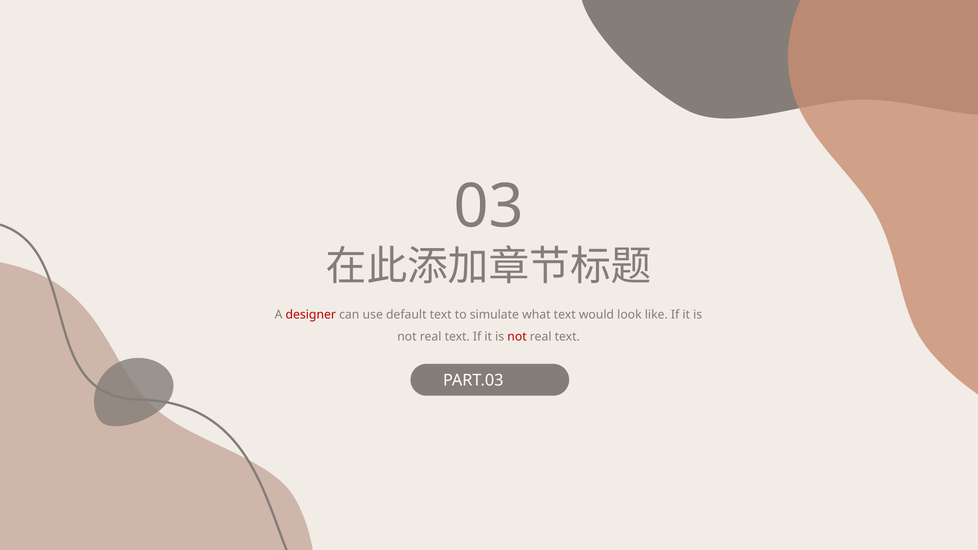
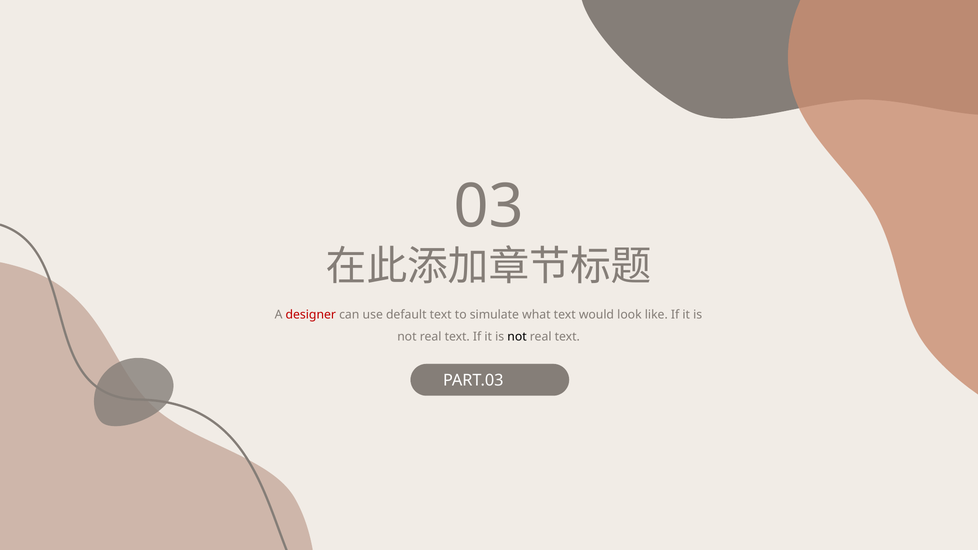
not at (517, 337) colour: red -> black
